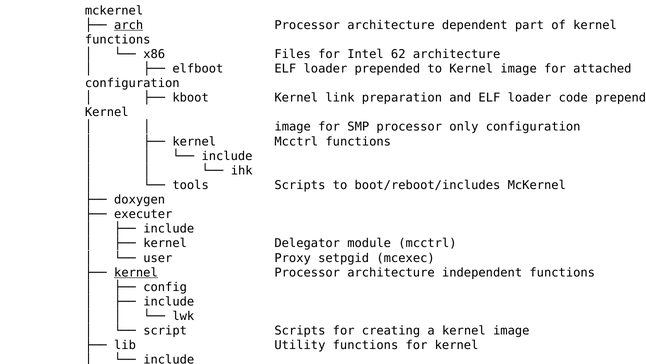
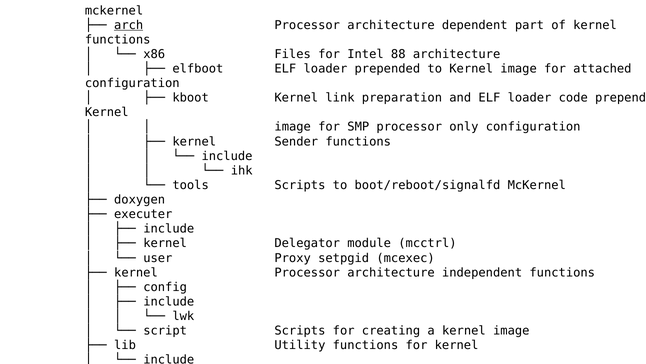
62: 62 -> 88
kernel Mcctrl: Mcctrl -> Sender
boot/reboot/includes: boot/reboot/includes -> boot/reboot/signalfd
kernel at (136, 272) underline: present -> none
